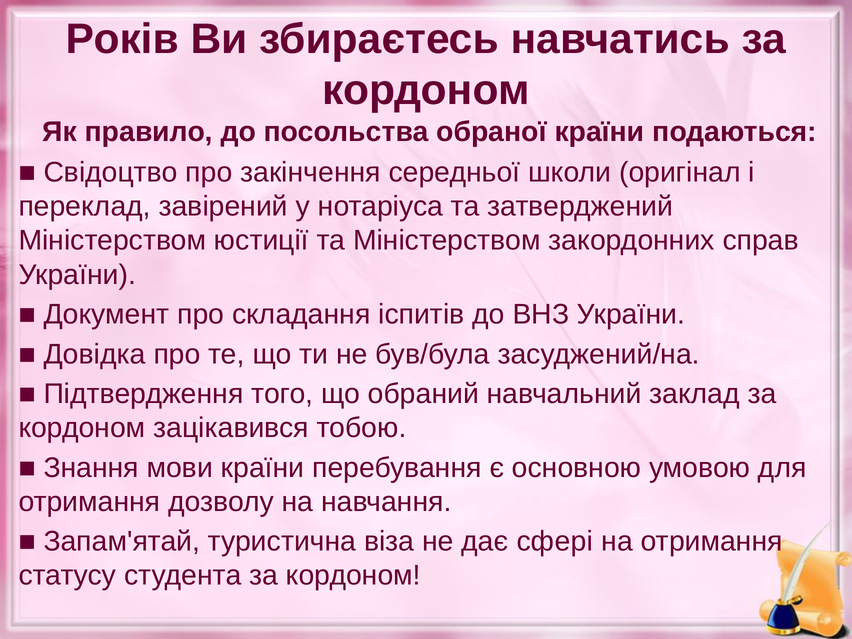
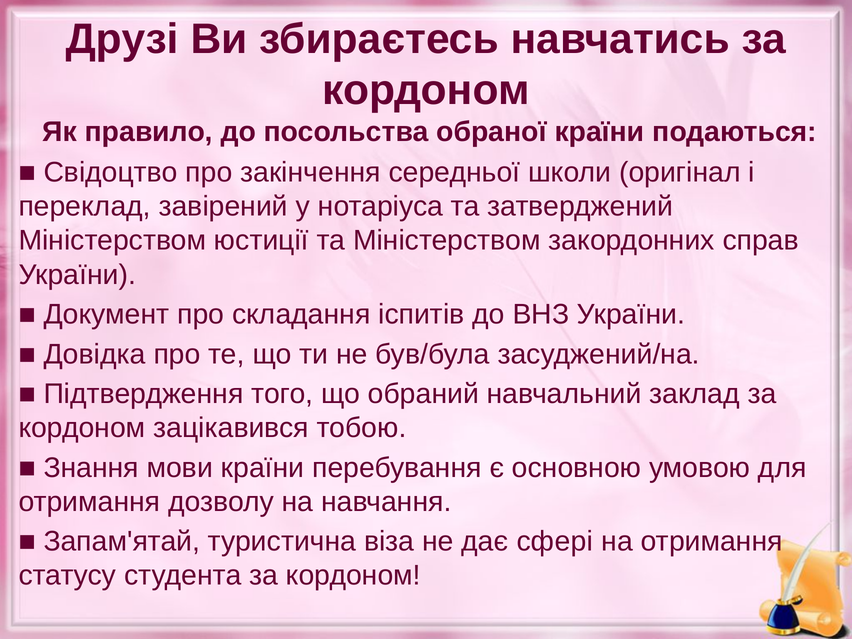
Років: Років -> Друзі
